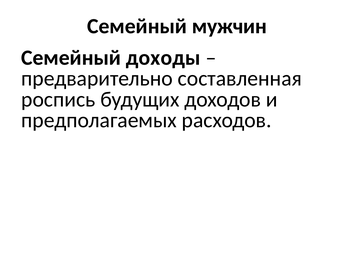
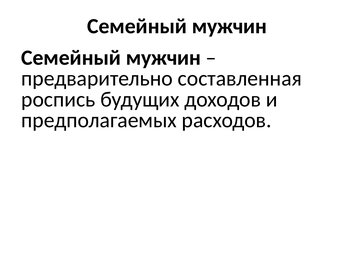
доходы at (163, 58): доходы -> мужчин
